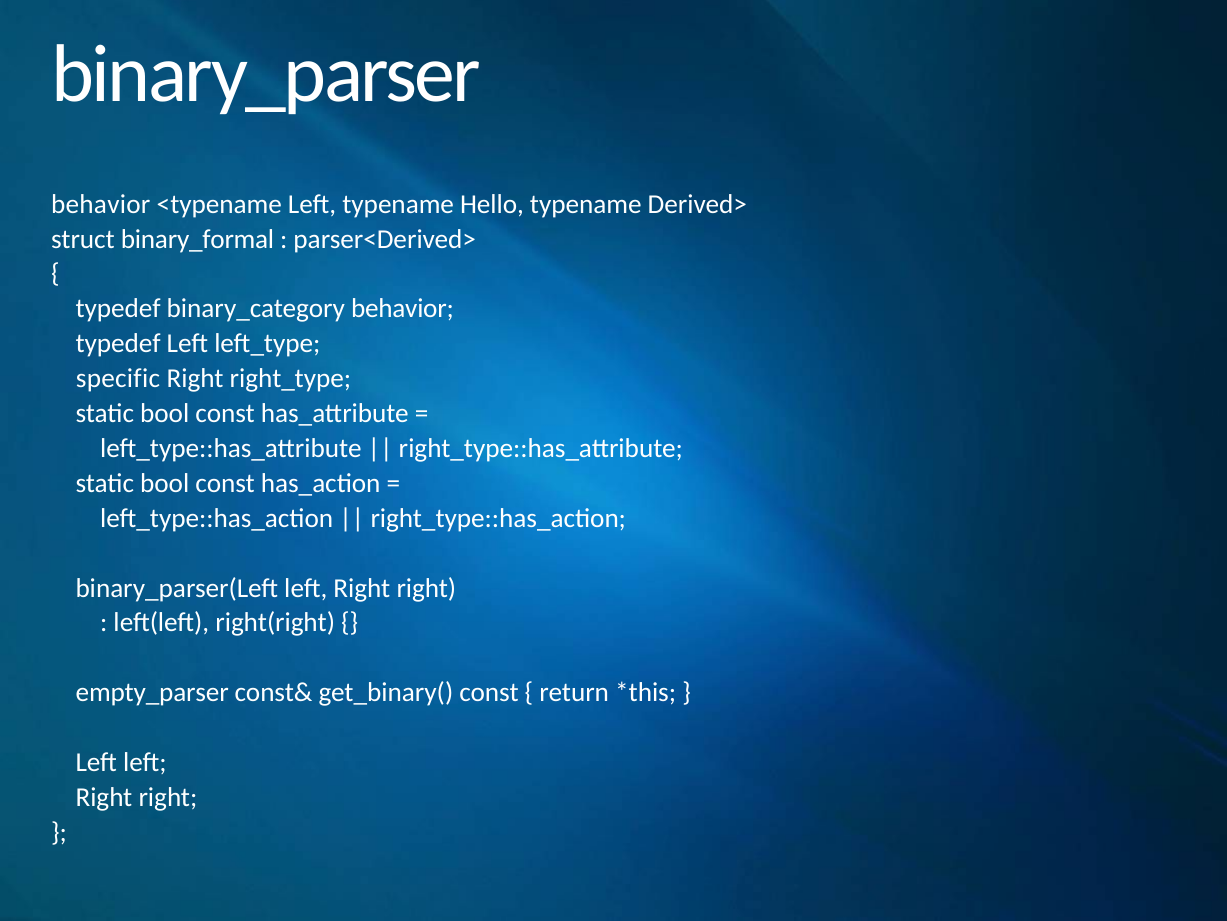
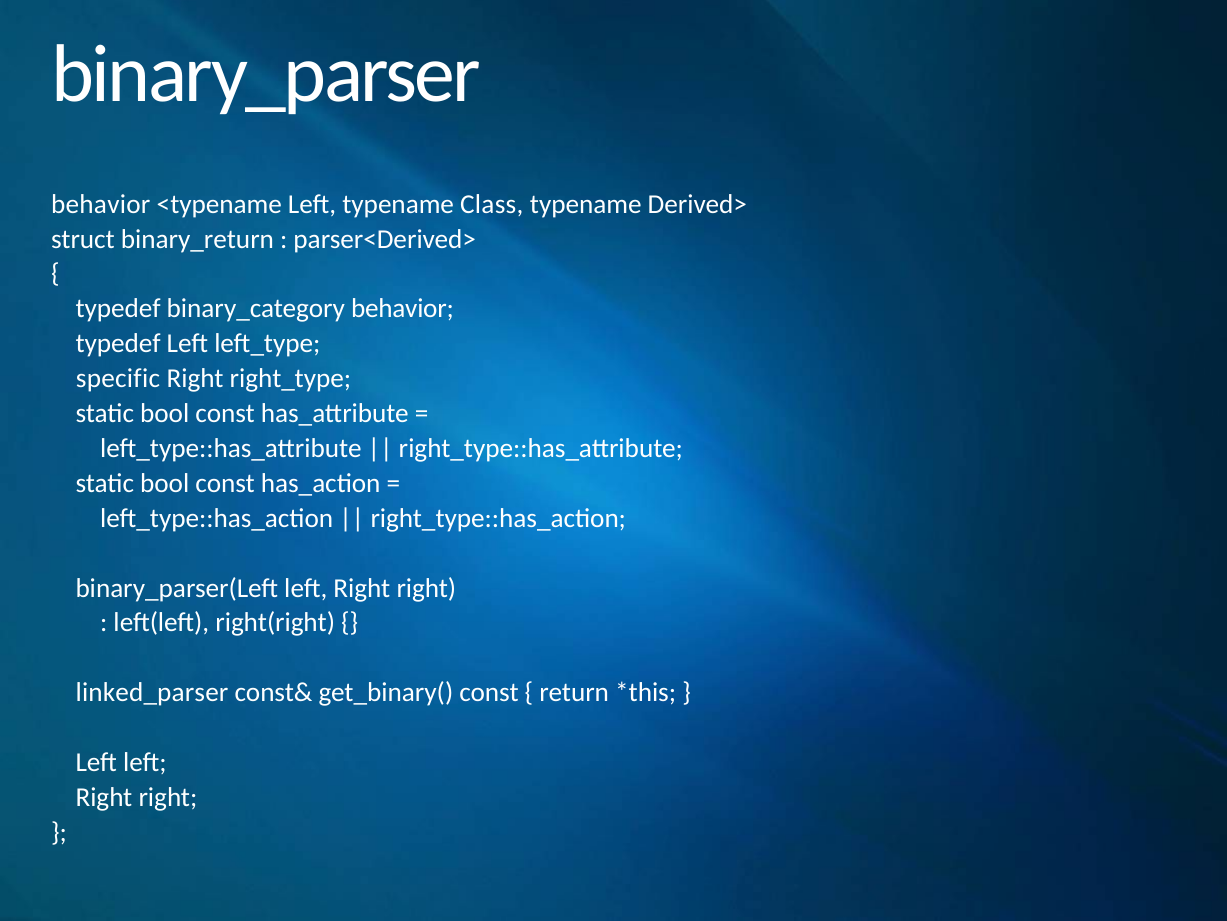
Hello: Hello -> Class
binary_formal: binary_formal -> binary_return
empty_parser: empty_parser -> linked_parser
